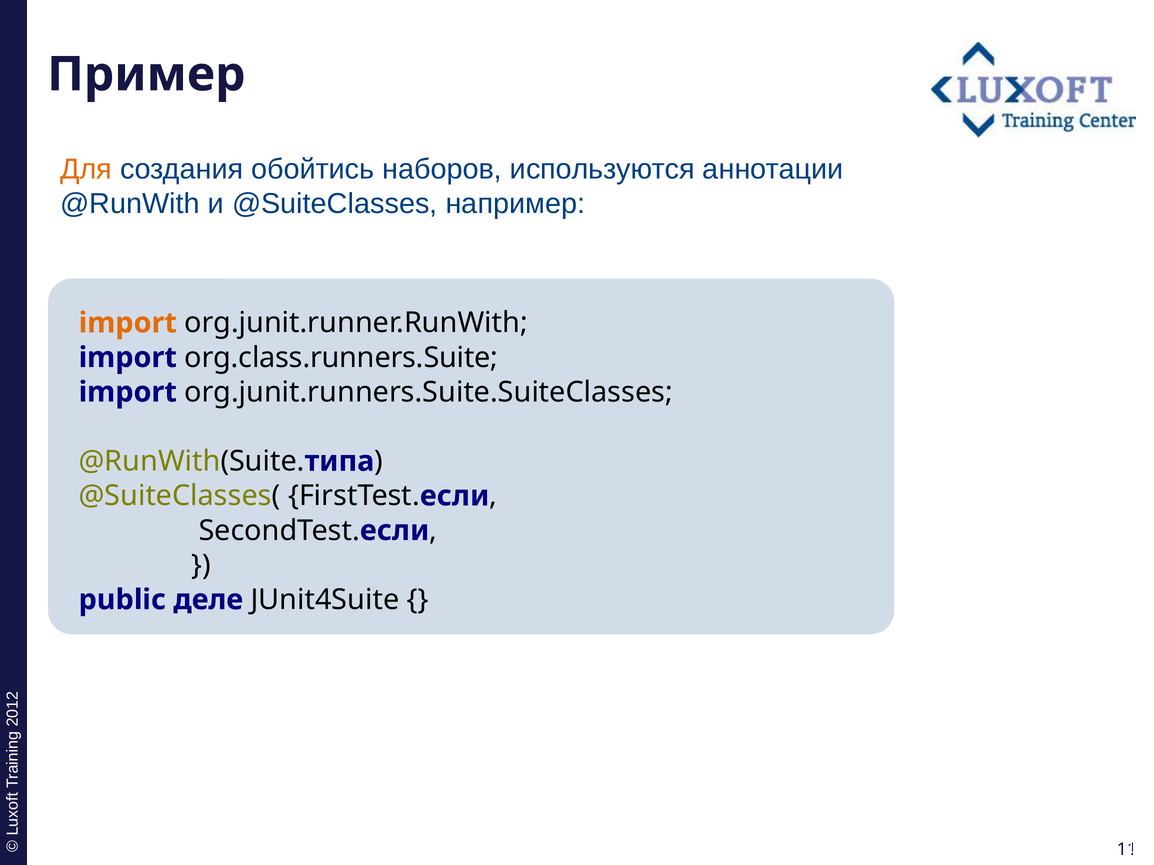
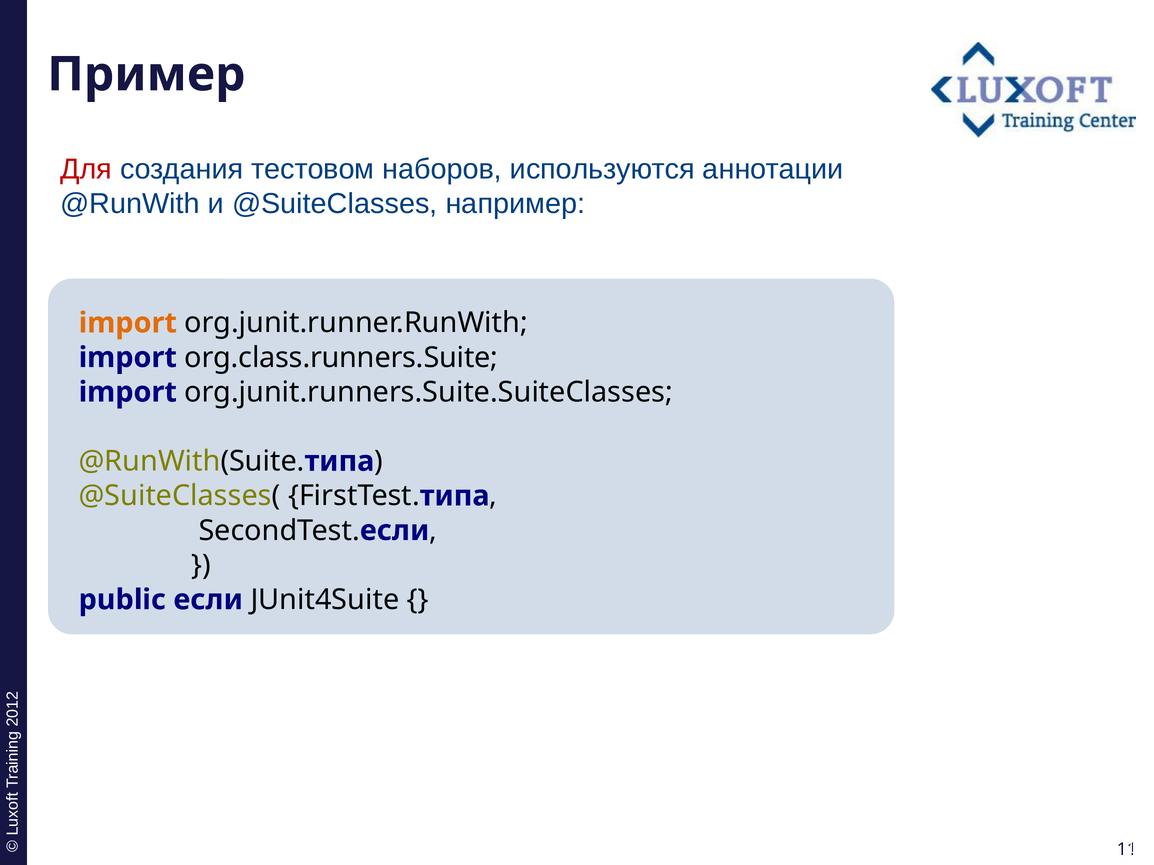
Для colour: orange -> red
обойтись: обойтись -> тестовом
если at (455, 496): если -> типа
public деле: деле -> если
